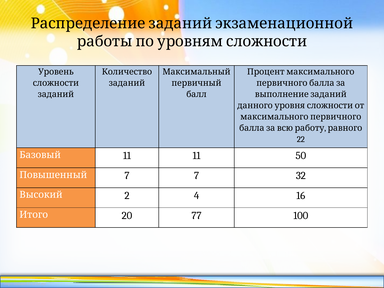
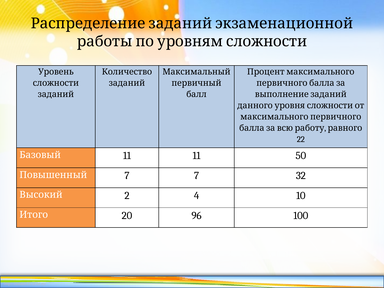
16: 16 -> 10
77: 77 -> 96
